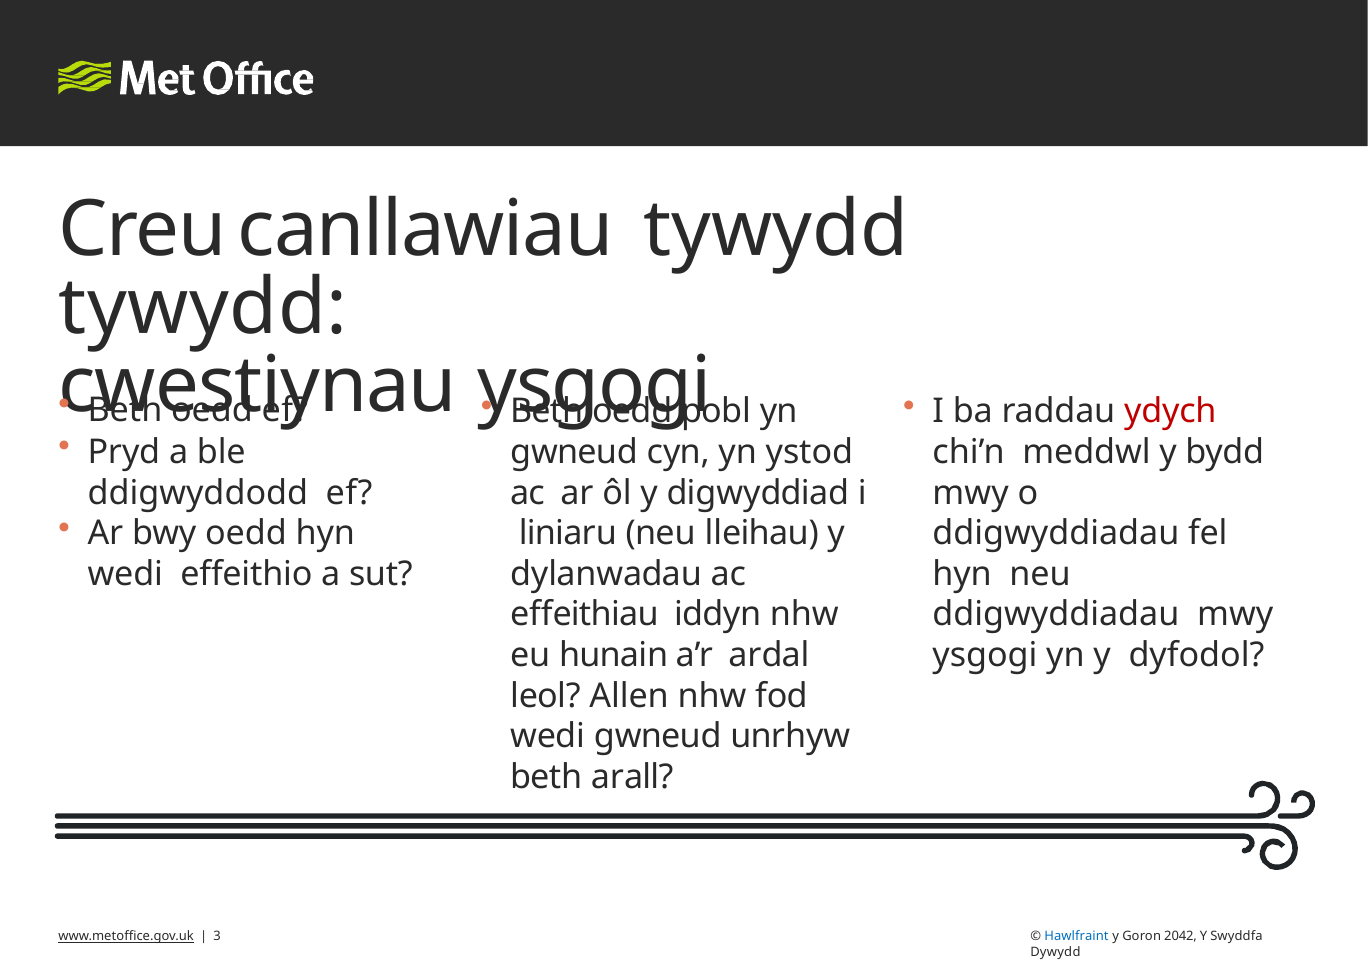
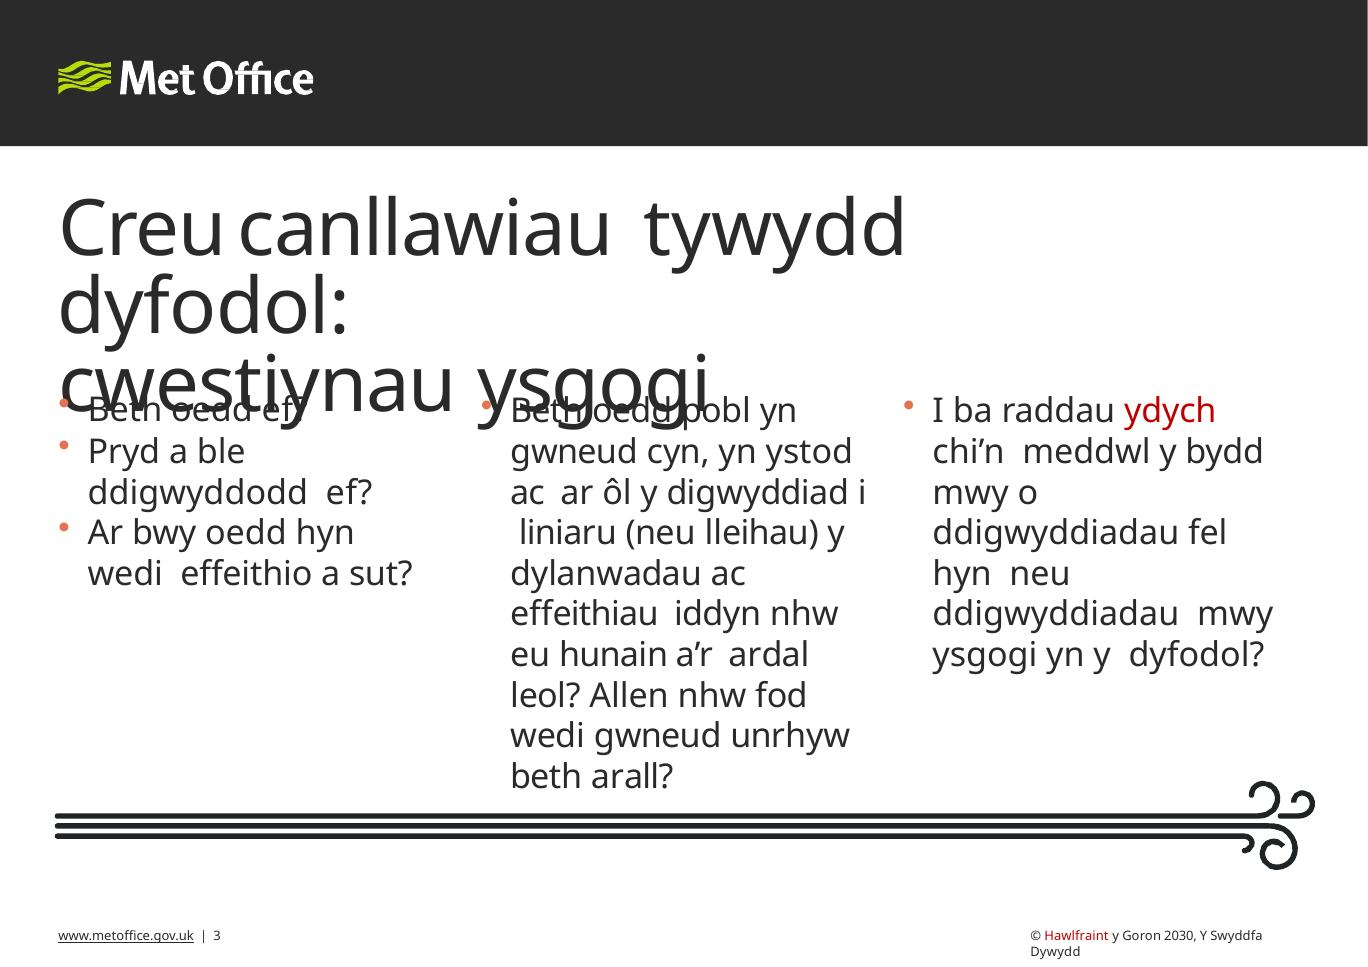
tywydd at (203, 308): tywydd -> dyfodol
Hawlfraint colour: blue -> red
2042: 2042 -> 2030
